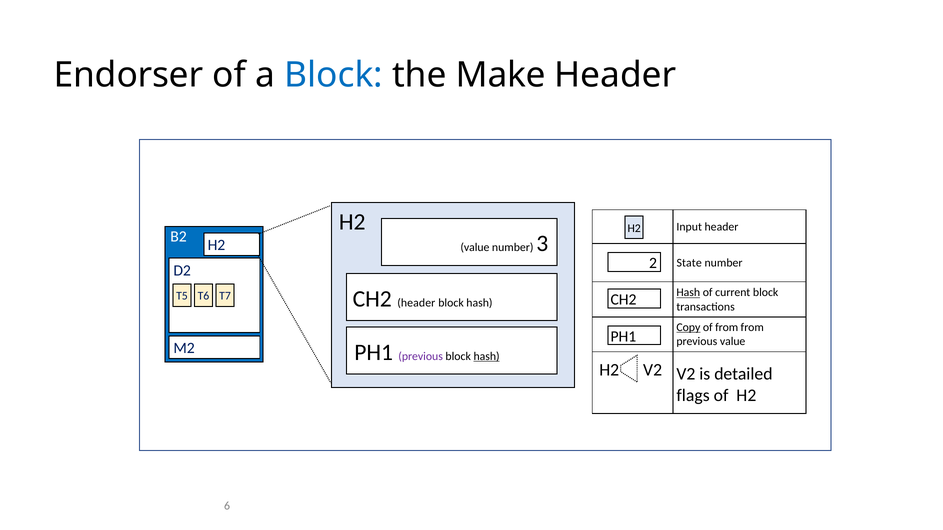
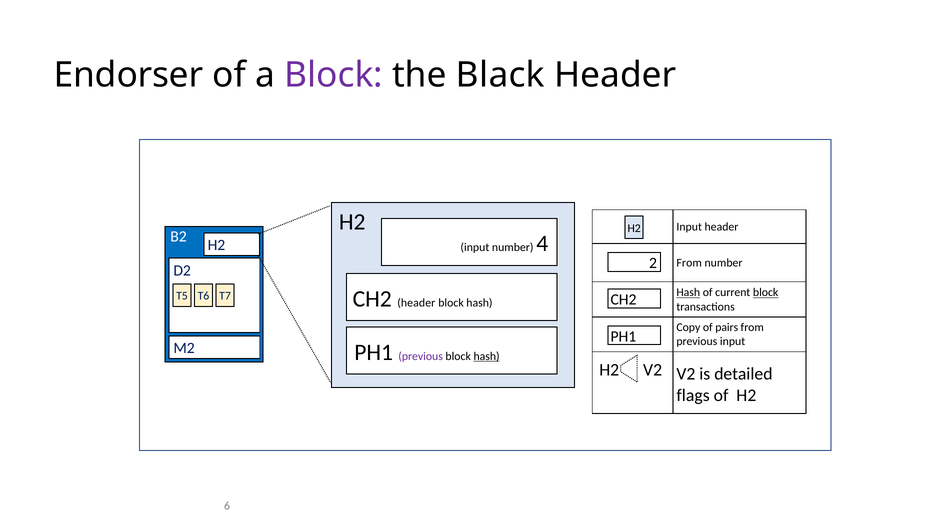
Block at (334, 75) colour: blue -> purple
Make: Make -> Black
value at (475, 247): value -> input
3: 3 -> 4
State at (689, 263): State -> From
block at (766, 293) underline: none -> present
Copy underline: present -> none
of from: from -> pairs
previous value: value -> input
